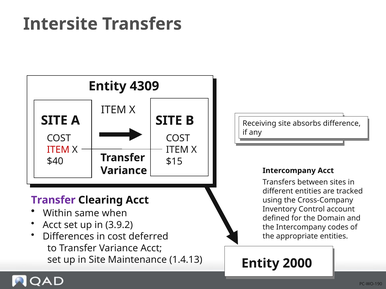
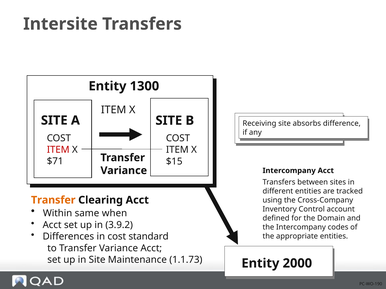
4309: 4309 -> 1300
$40: $40 -> $71
Transfer at (53, 200) colour: purple -> orange
deferred: deferred -> standard
1.4.13: 1.4.13 -> 1.1.73
